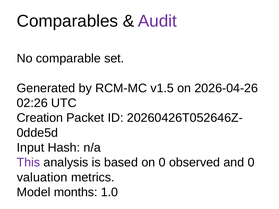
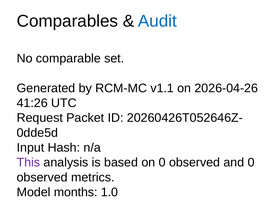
Audit colour: purple -> blue
v1.5: v1.5 -> v1.1
02:26: 02:26 -> 41:26
Creation: Creation -> Request
valuation at (42, 178): valuation -> observed
